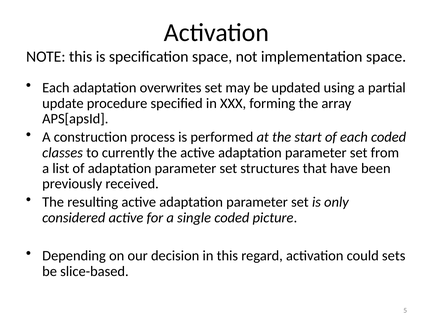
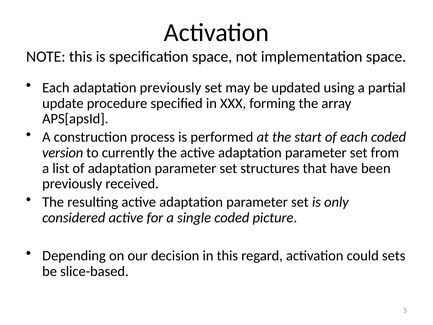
adaptation overwrites: overwrites -> previously
classes: classes -> version
